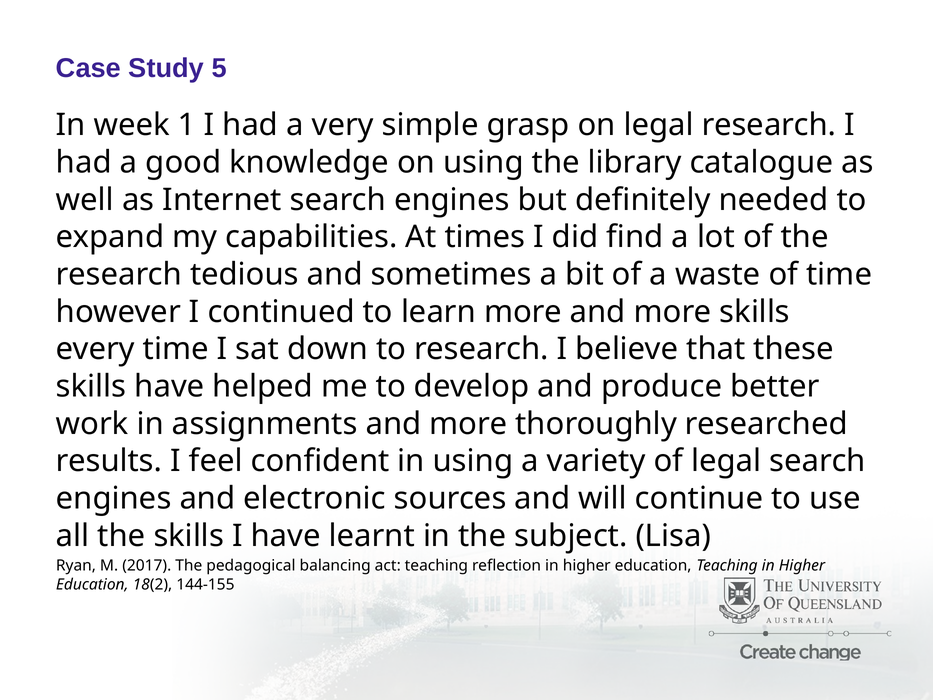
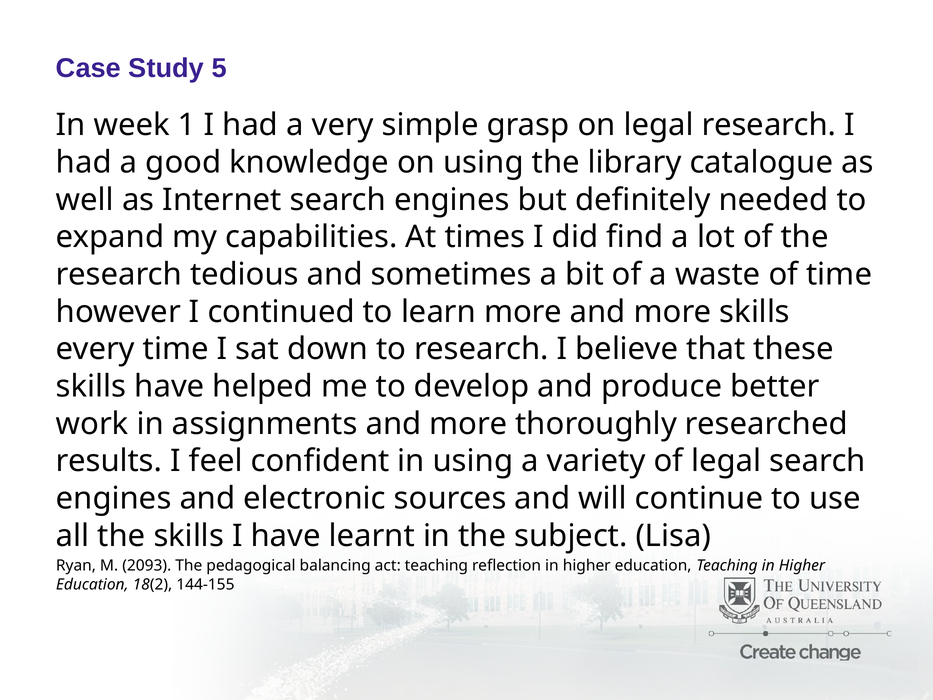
2017: 2017 -> 2093
